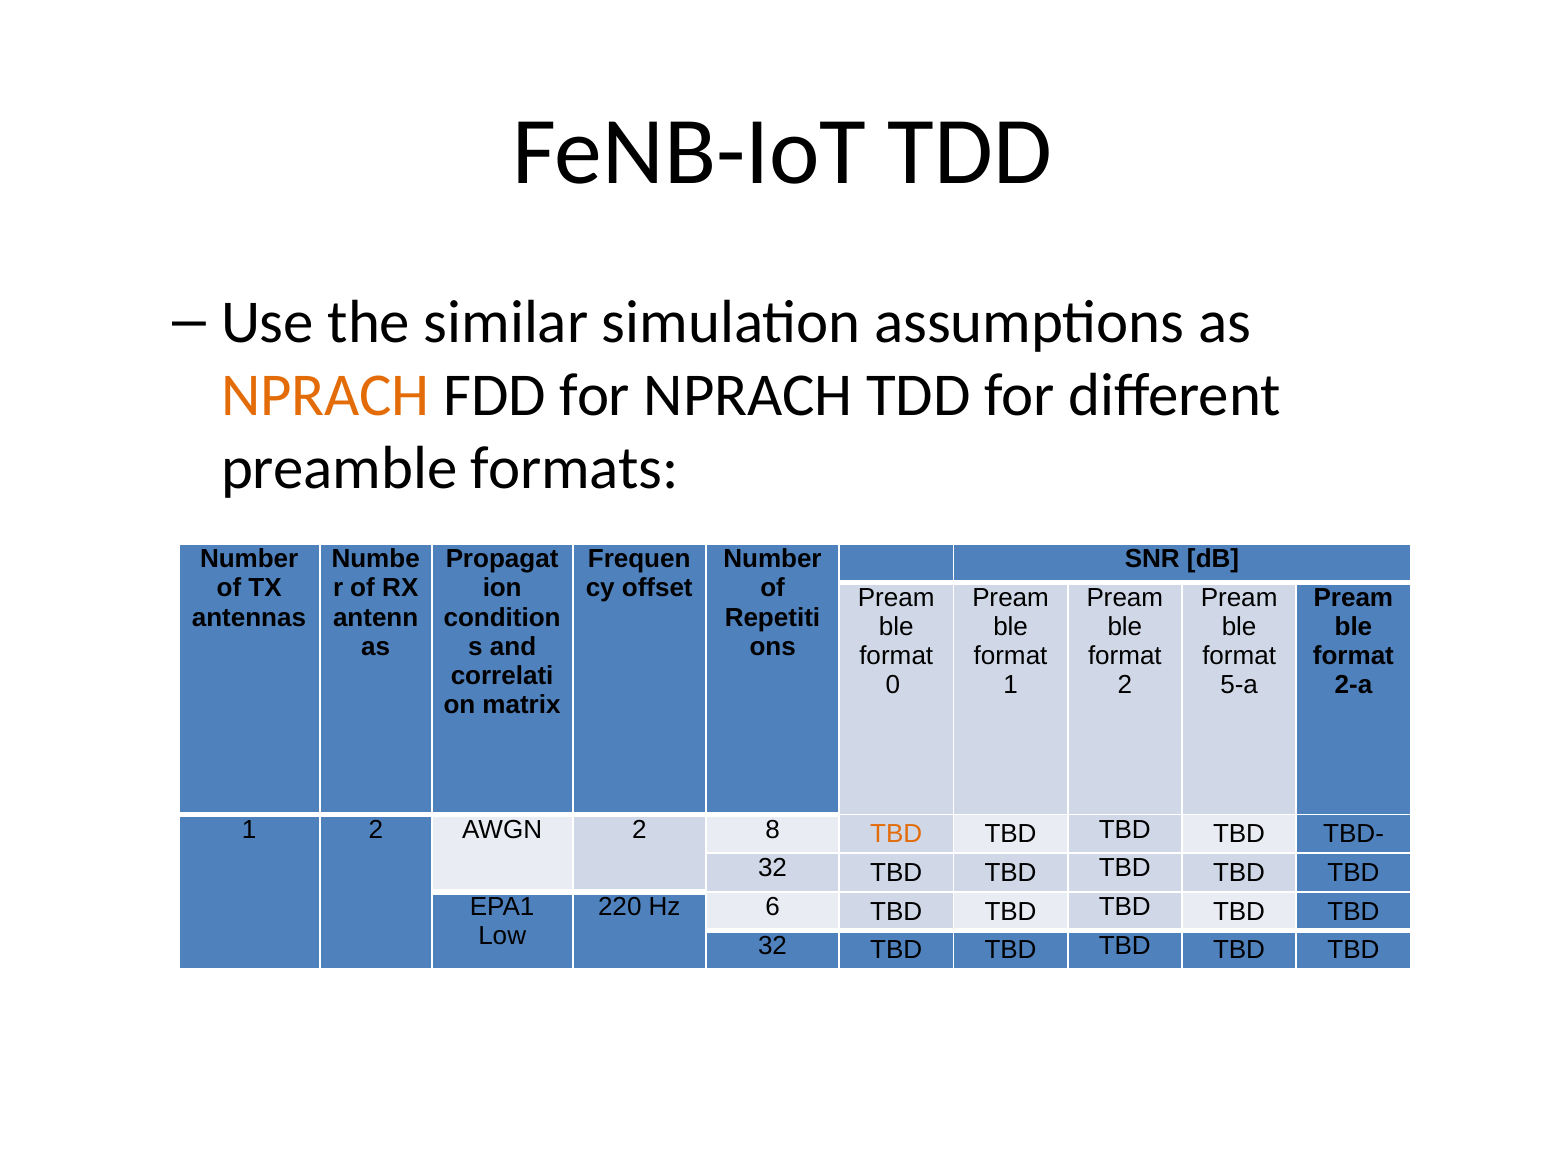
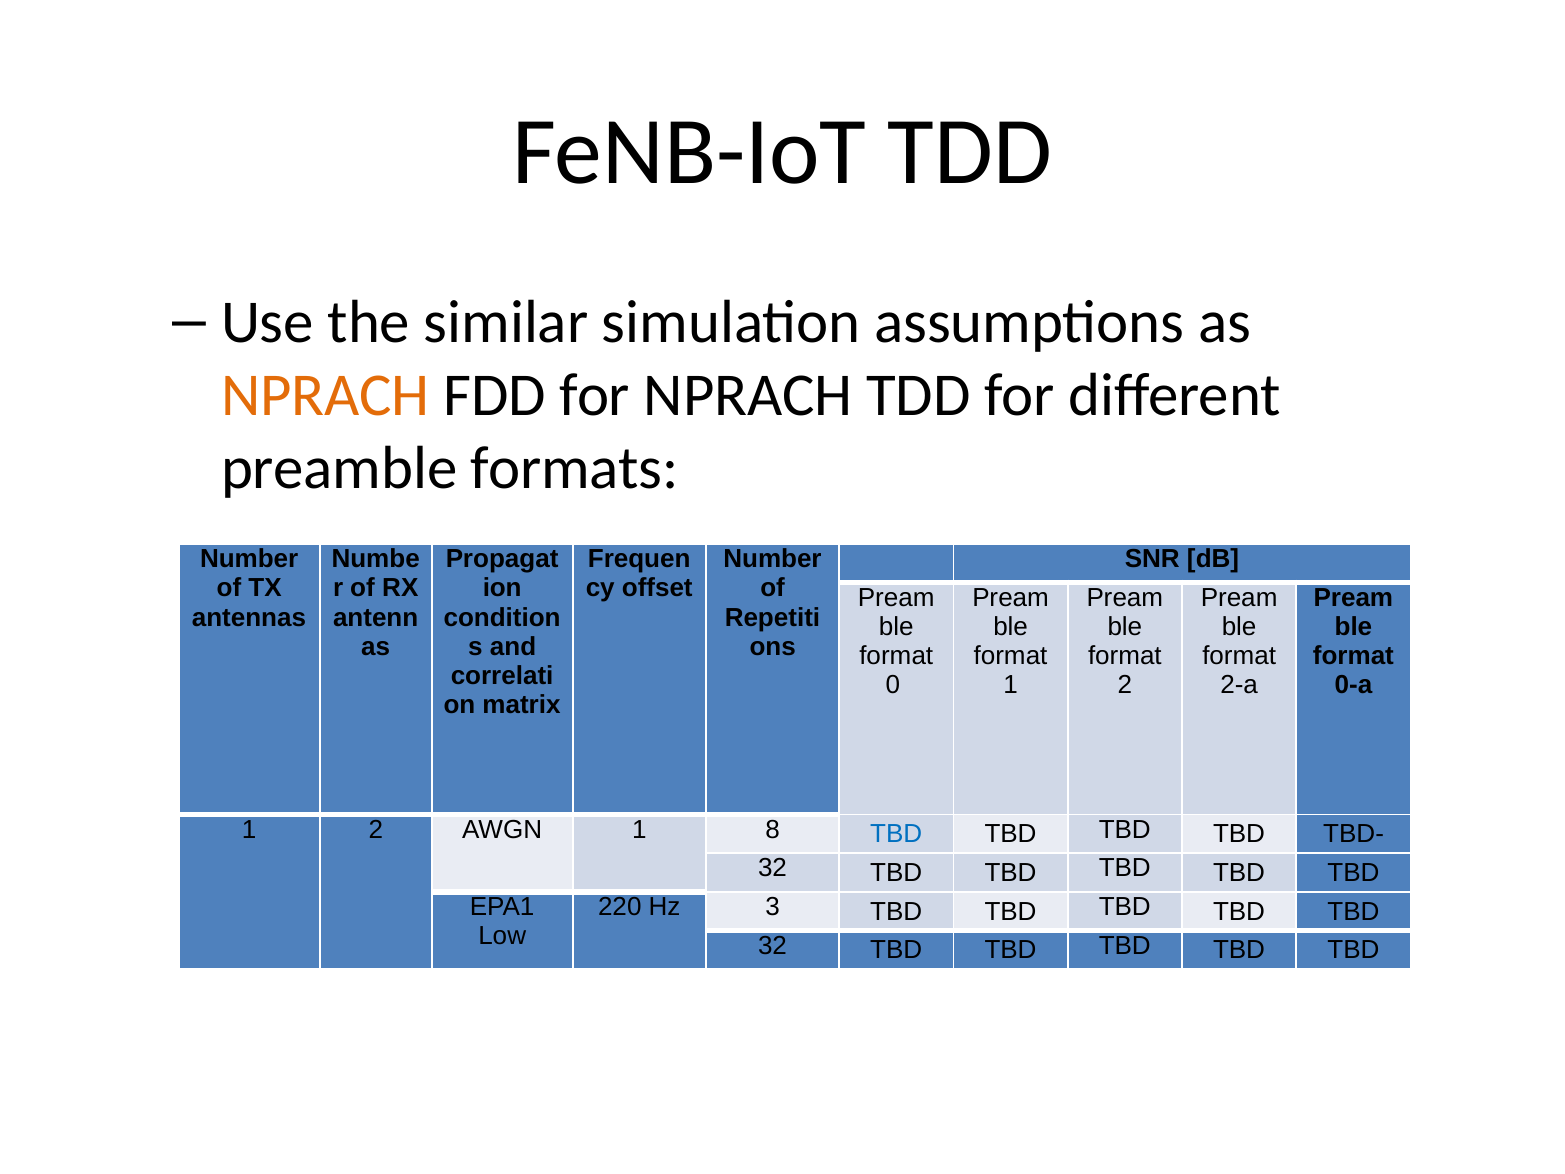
5-a: 5-a -> 2-a
2-a: 2-a -> 0-a
AWGN 2: 2 -> 1
TBD at (896, 834) colour: orange -> blue
6: 6 -> 3
